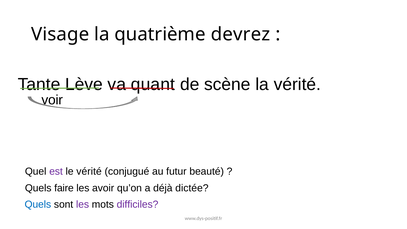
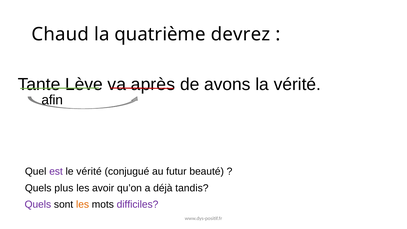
Visage: Visage -> Chaud
quant: quant -> après
scène: scène -> avons
voir: voir -> afin
faire: faire -> plus
dictée: dictée -> tandis
Quels at (38, 205) colour: blue -> purple
les at (83, 205) colour: purple -> orange
